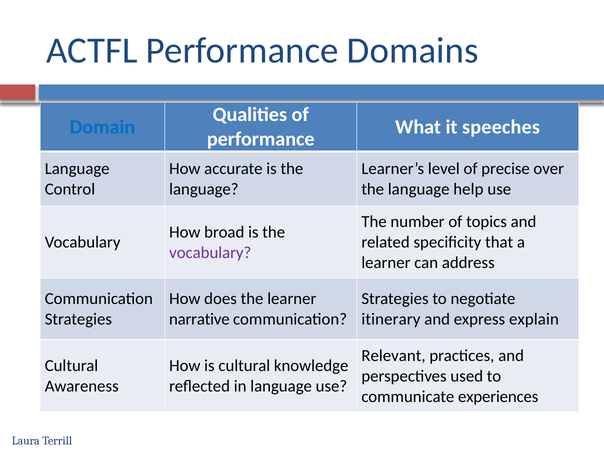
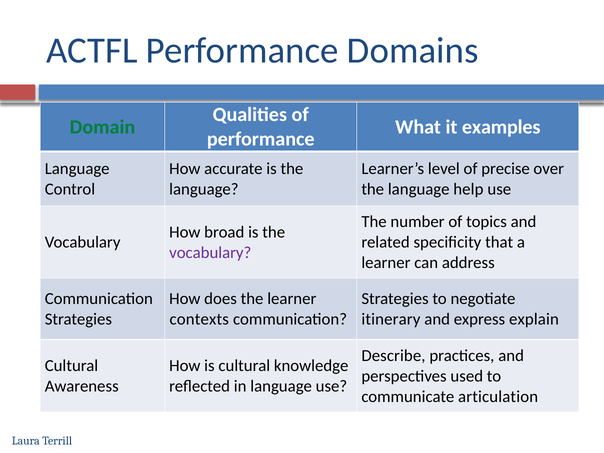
Domain colour: blue -> green
speeches: speeches -> examples
narrative: narrative -> contexts
Relevant: Relevant -> Describe
experiences: experiences -> articulation
